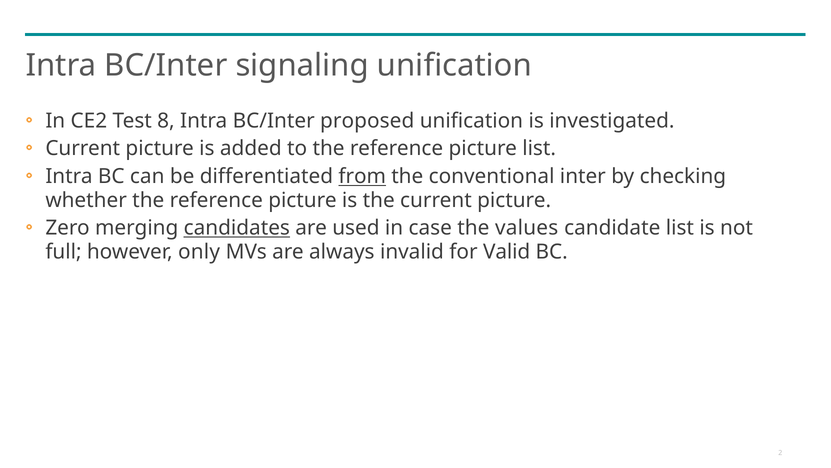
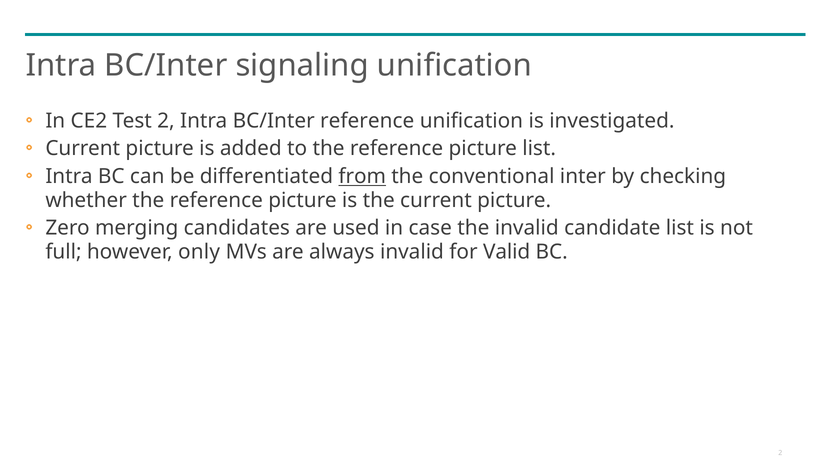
Test 8: 8 -> 2
BC/Inter proposed: proposed -> reference
candidates underline: present -> none
the values: values -> invalid
